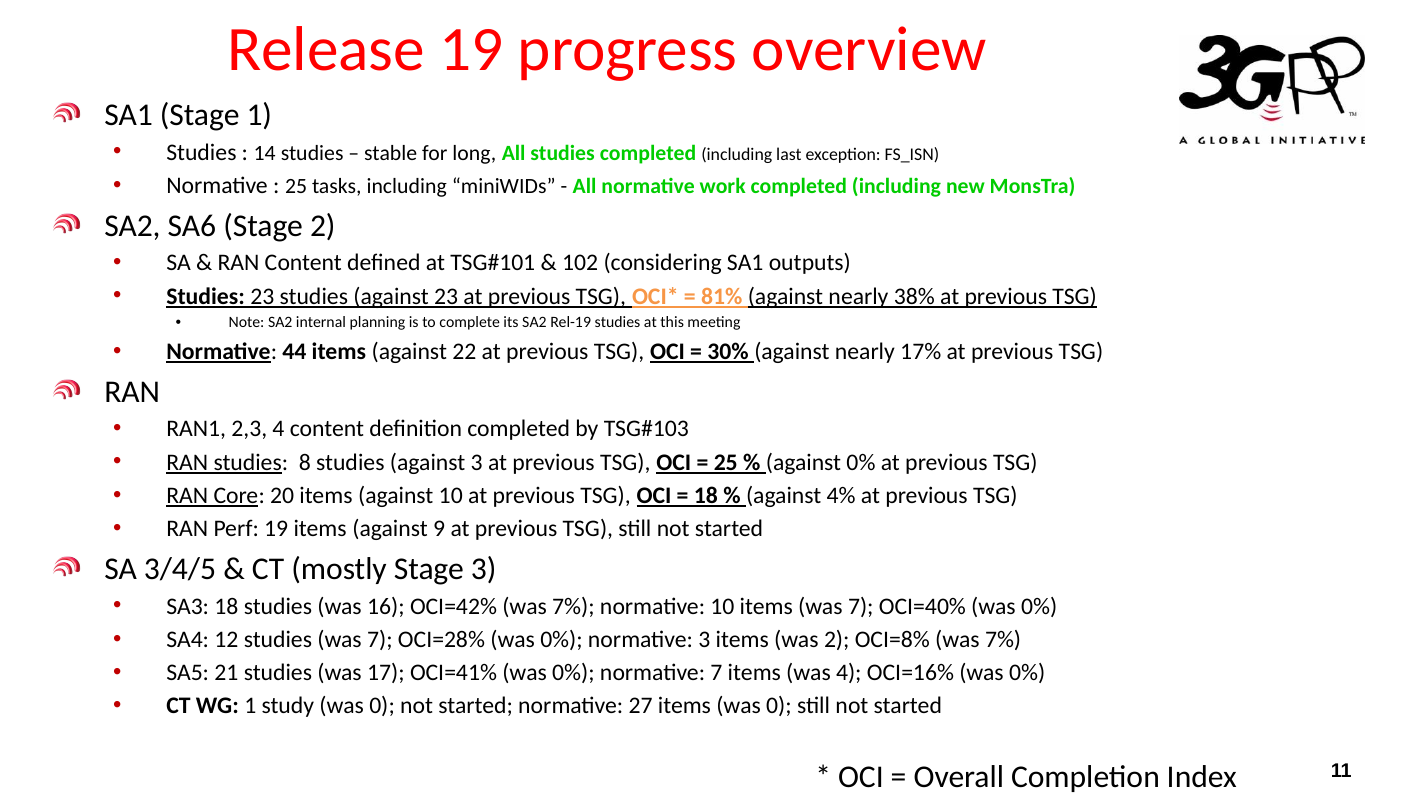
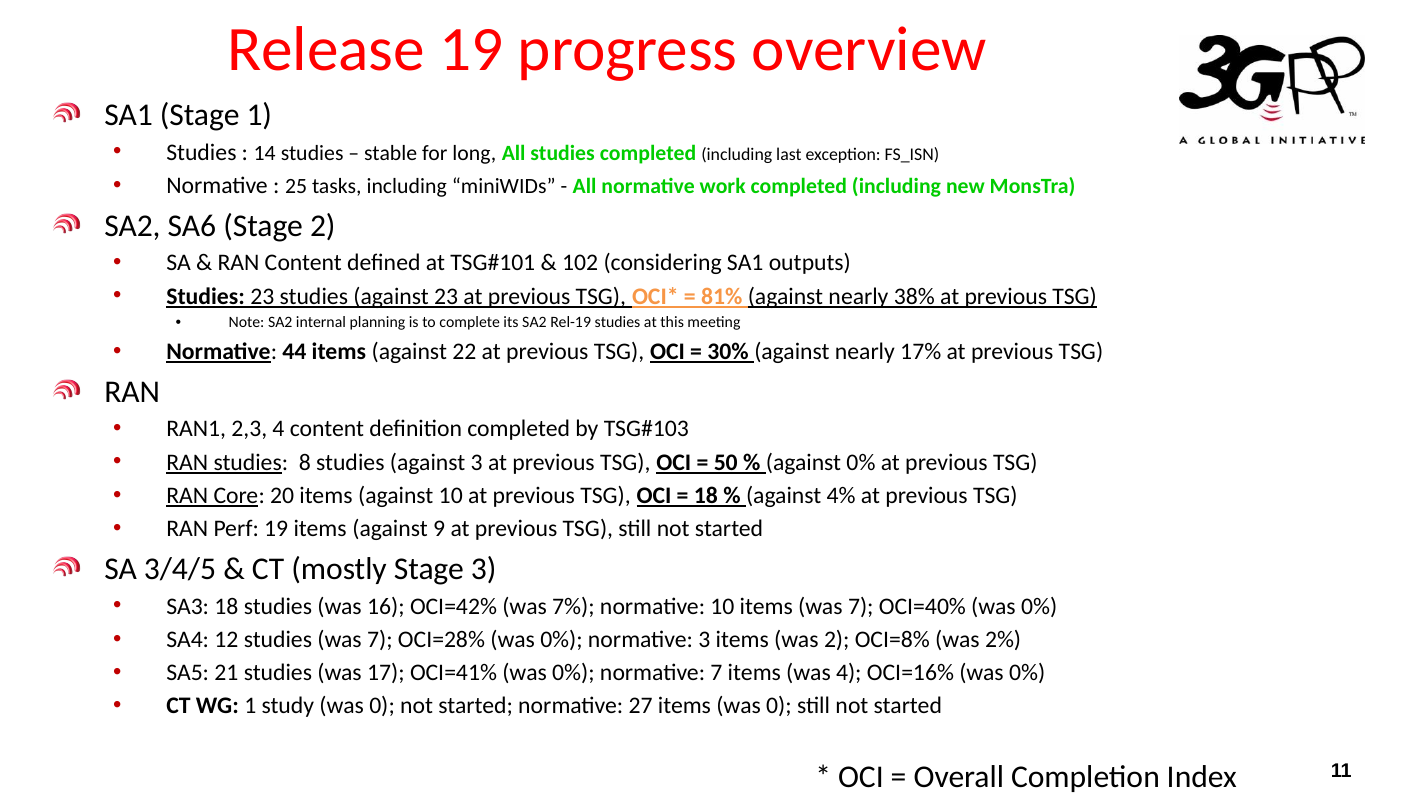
25 at (726, 462): 25 -> 50
OCI=8% was 7%: 7% -> 2%
